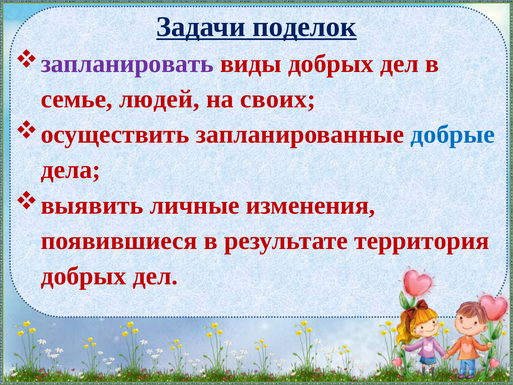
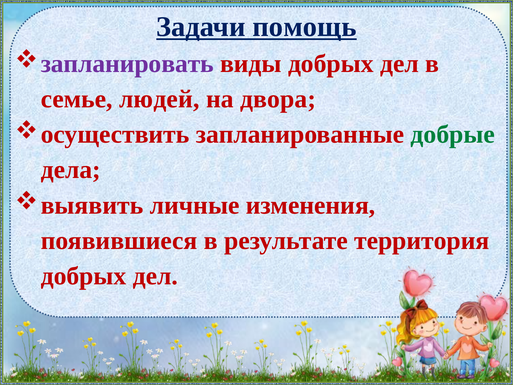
поделок: поделок -> помощь
своих: своих -> двора
добрые colour: blue -> green
